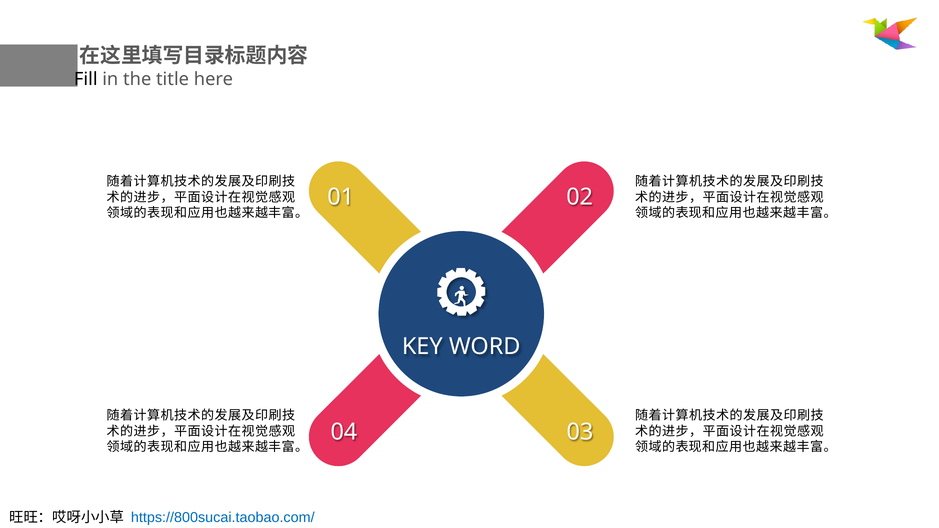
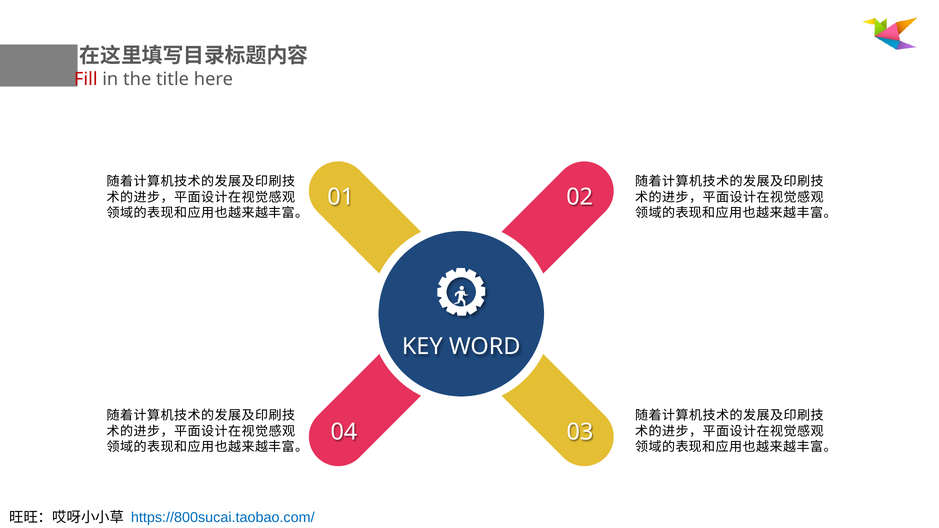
Fill colour: black -> red
